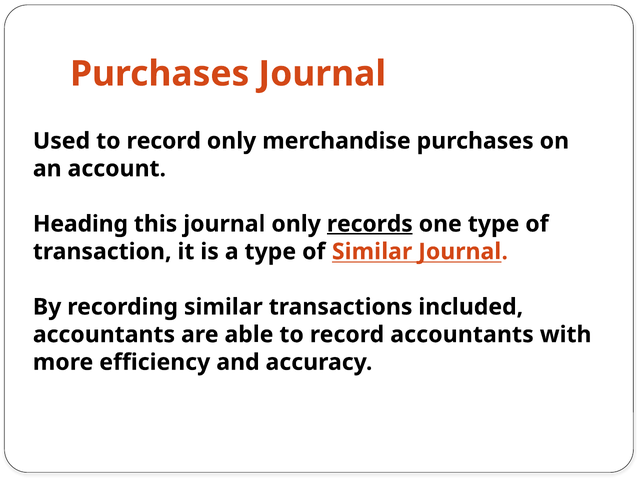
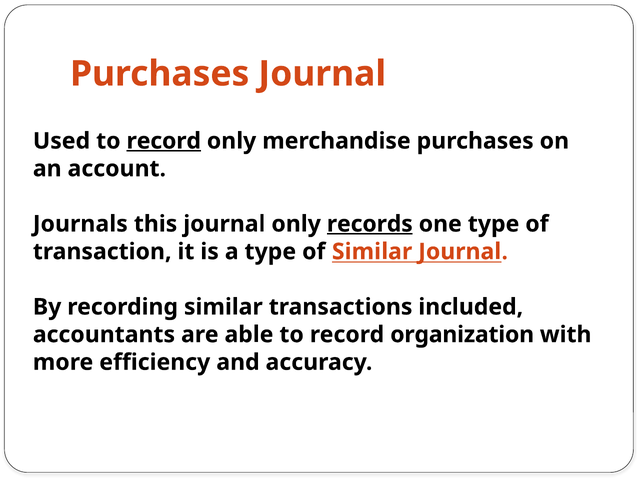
record at (164, 141) underline: none -> present
Heading: Heading -> Journals
record accountants: accountants -> organization
